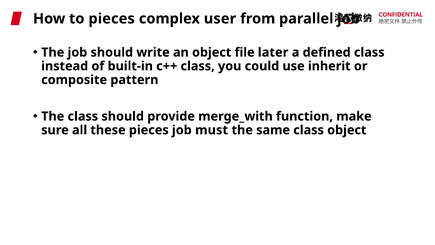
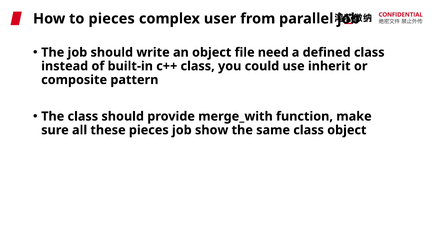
later: later -> need
must: must -> show
